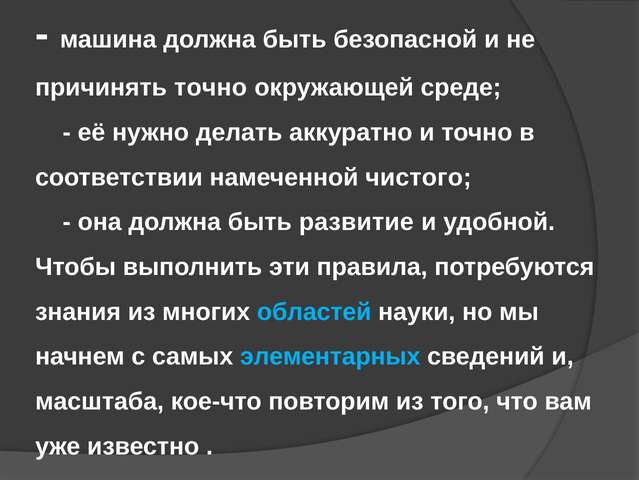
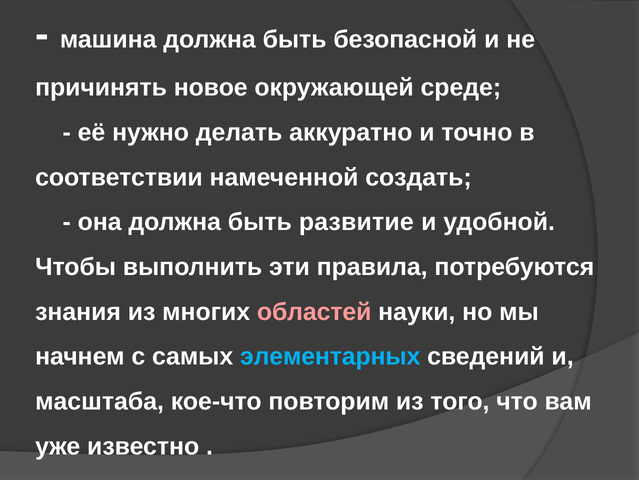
причинять точно: точно -> новое
чистого: чистого -> создать
областей colour: light blue -> pink
